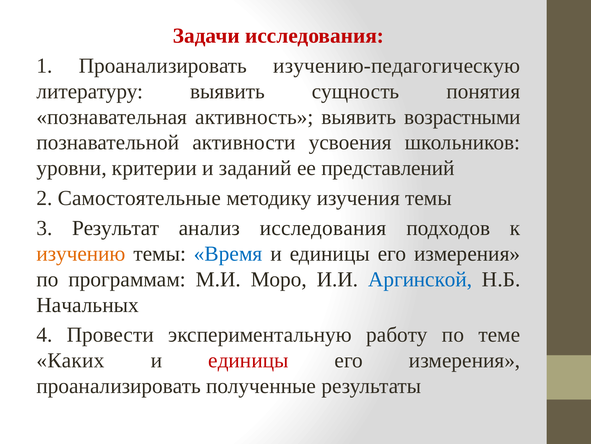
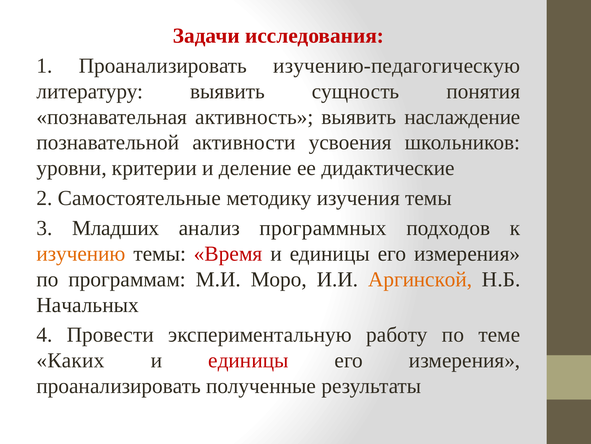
возрастными: возрастными -> наслаждение
заданий: заданий -> деление
представлений: представлений -> дидактические
Результат: Результат -> Младших
анализ исследования: исследования -> программных
Время colour: blue -> red
Аргинской colour: blue -> orange
